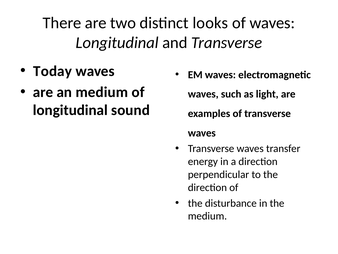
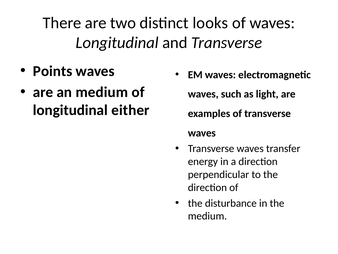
Today: Today -> Points
sound: sound -> either
